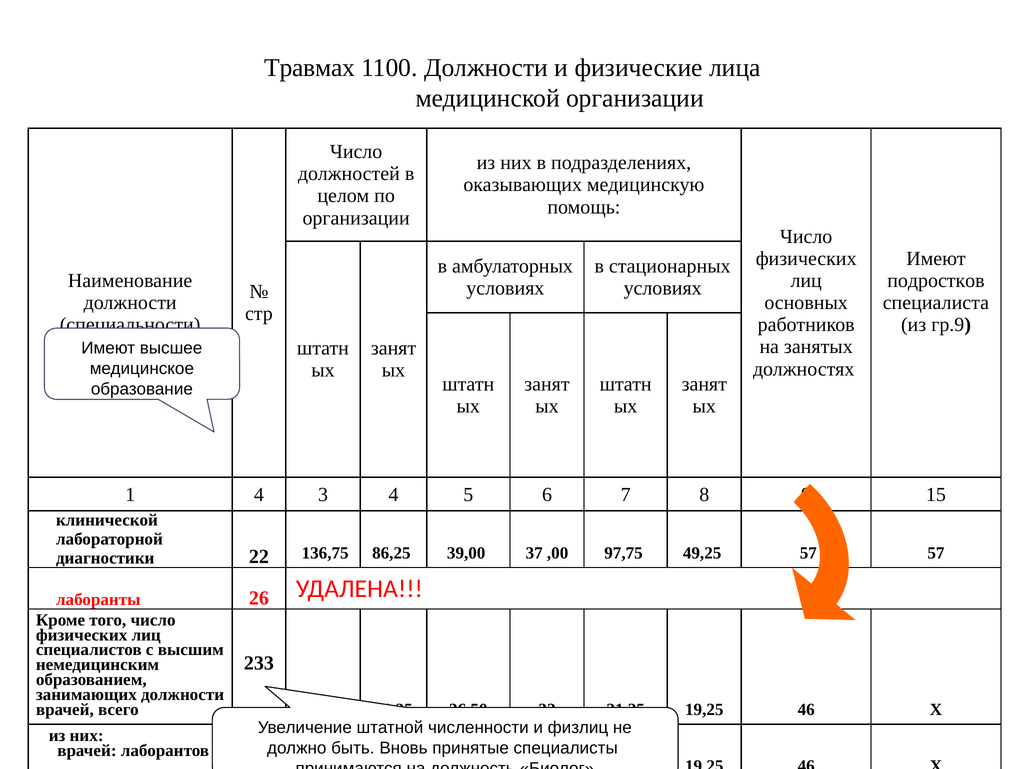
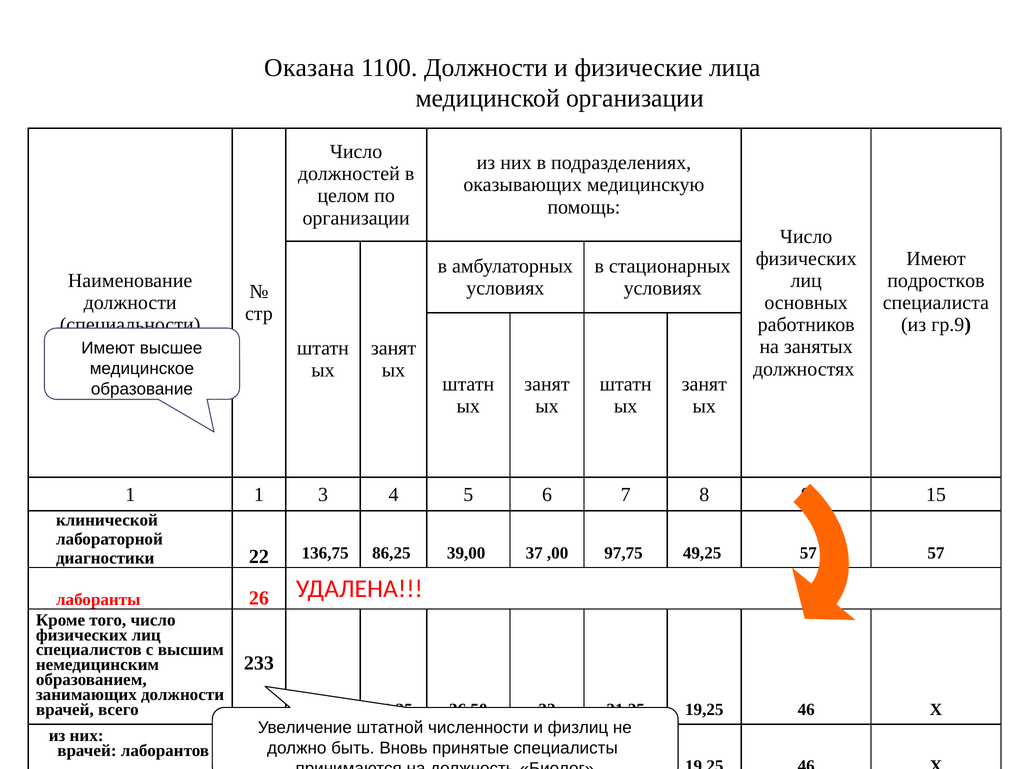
Травмах: Травмах -> Оказана
1 4: 4 -> 1
